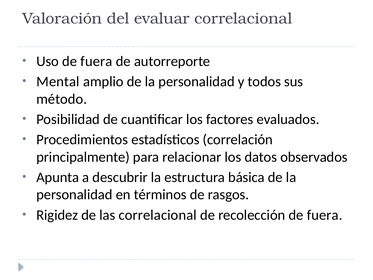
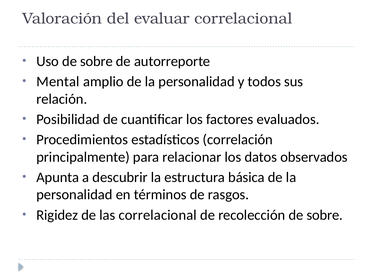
Uso de fuera: fuera -> sobre
método: método -> relación
recolección de fuera: fuera -> sobre
